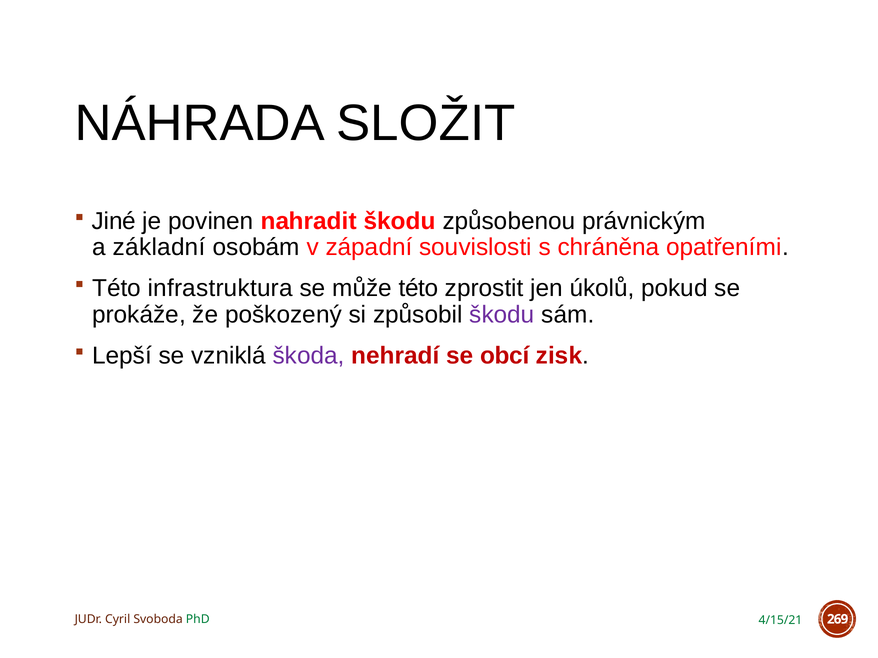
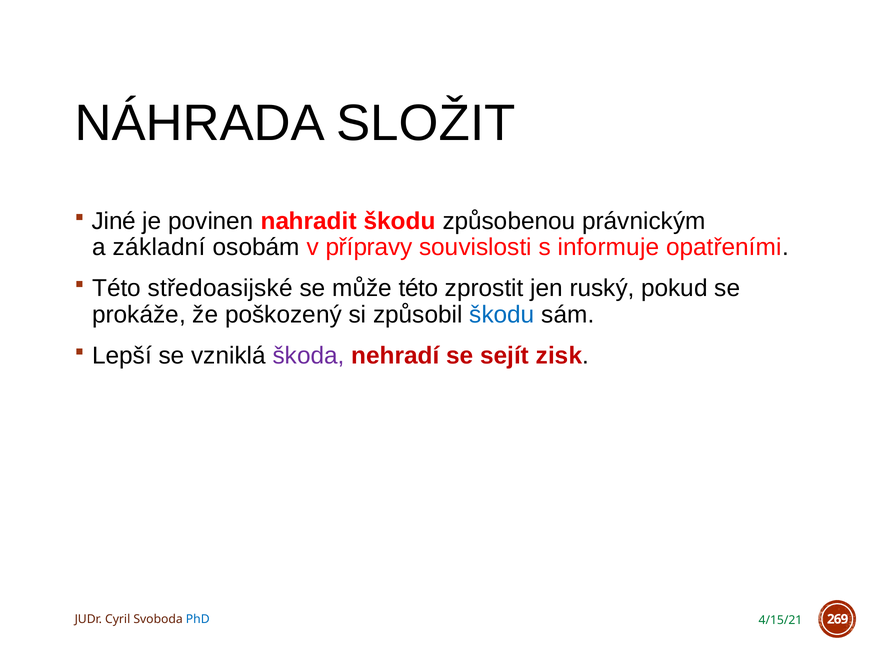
západní: západní -> přípravy
chráněna: chráněna -> informuje
infrastruktura: infrastruktura -> středoasijské
úkolů: úkolů -> ruský
škodu at (502, 315) colour: purple -> blue
obcí: obcí -> sejít
PhD colour: green -> blue
